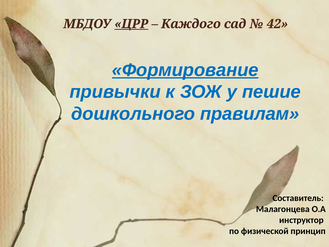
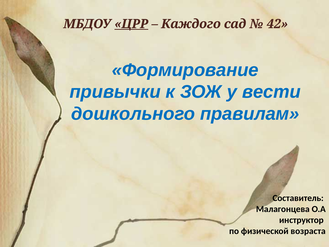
Формирование underline: present -> none
пешие: пешие -> вести
принцип: принцип -> возраста
